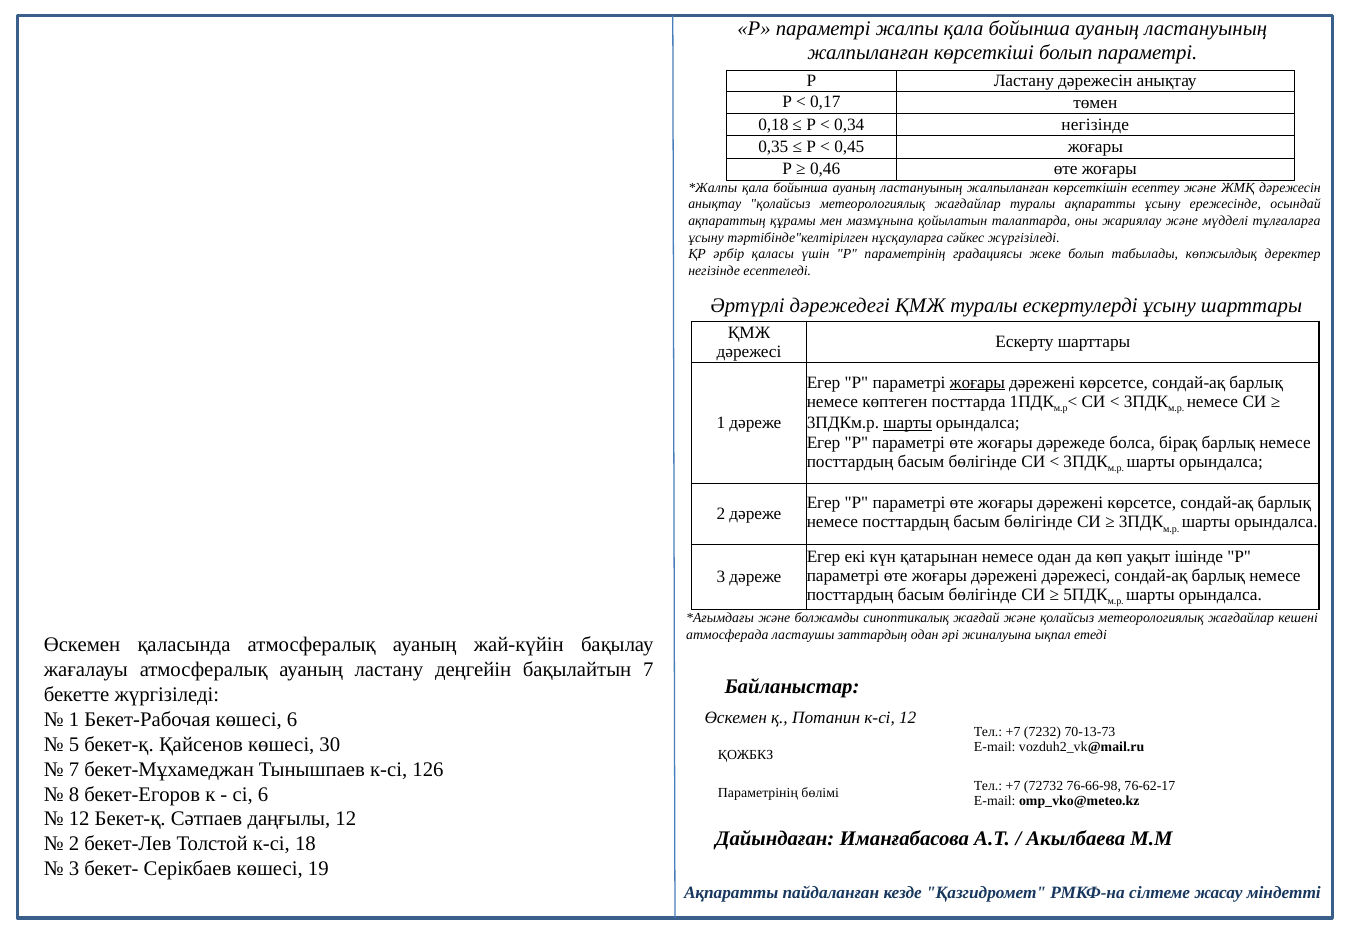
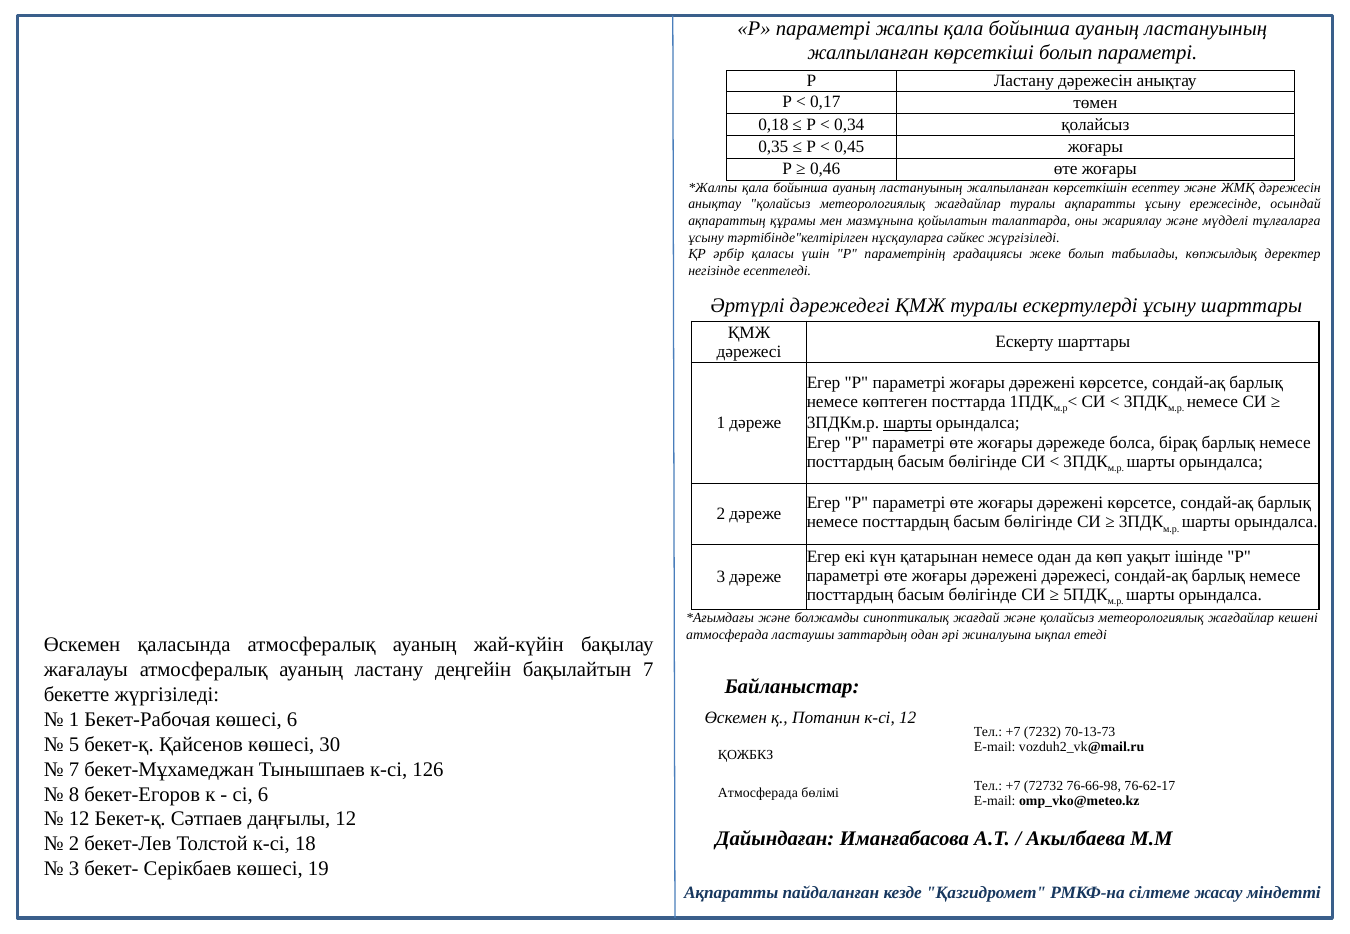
0,34 негізінде: негізінде -> қолайсыз
жоғары at (977, 383) underline: present -> none
Параметрінің at (758, 794): Параметрінің -> Атмосферада
